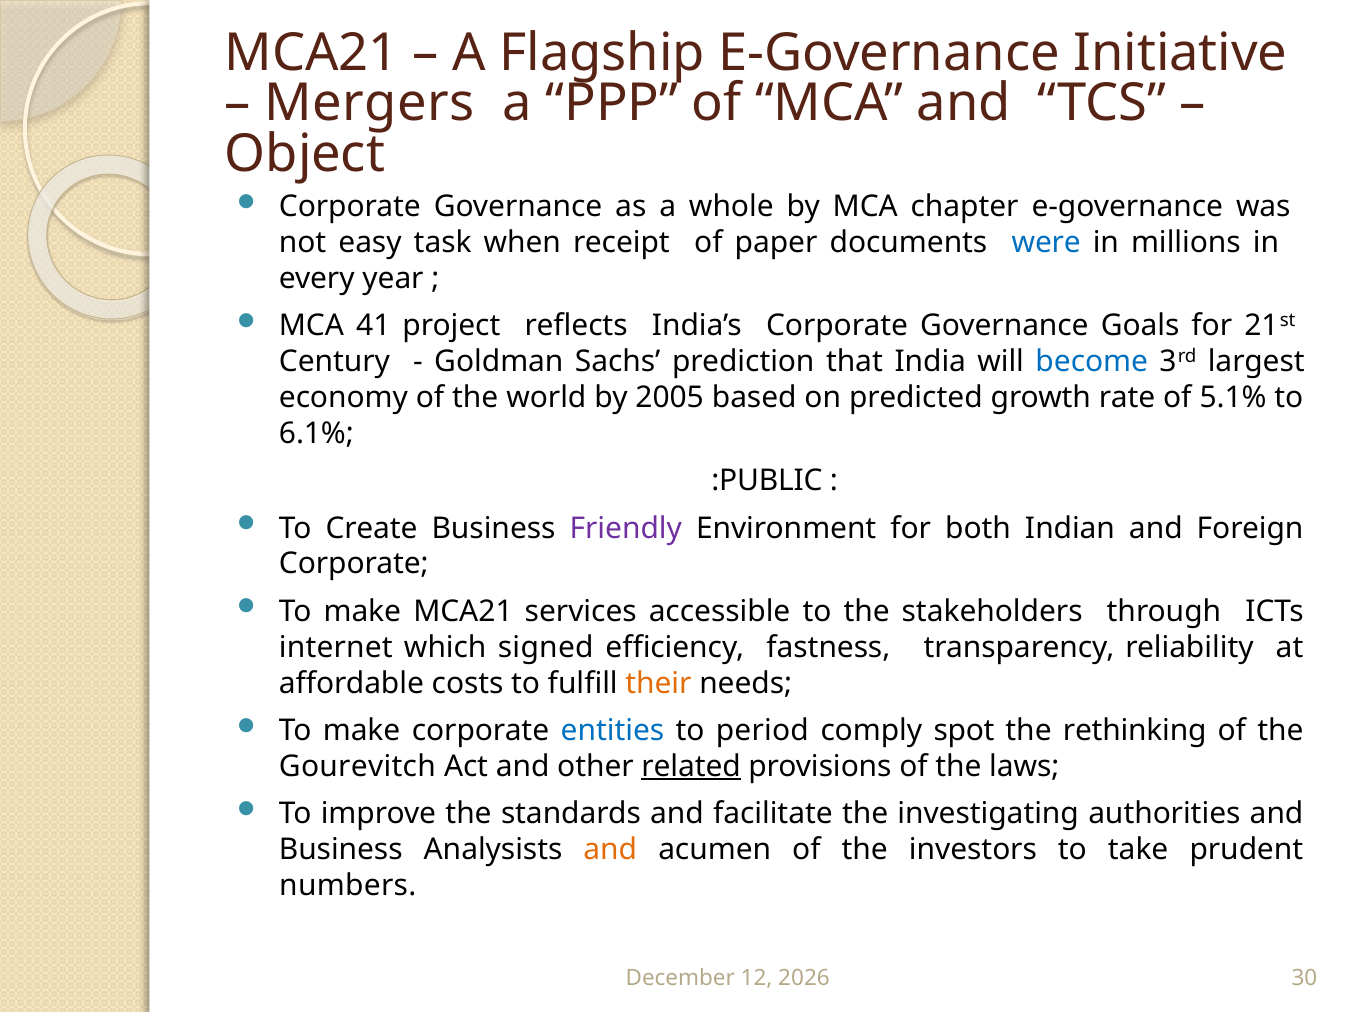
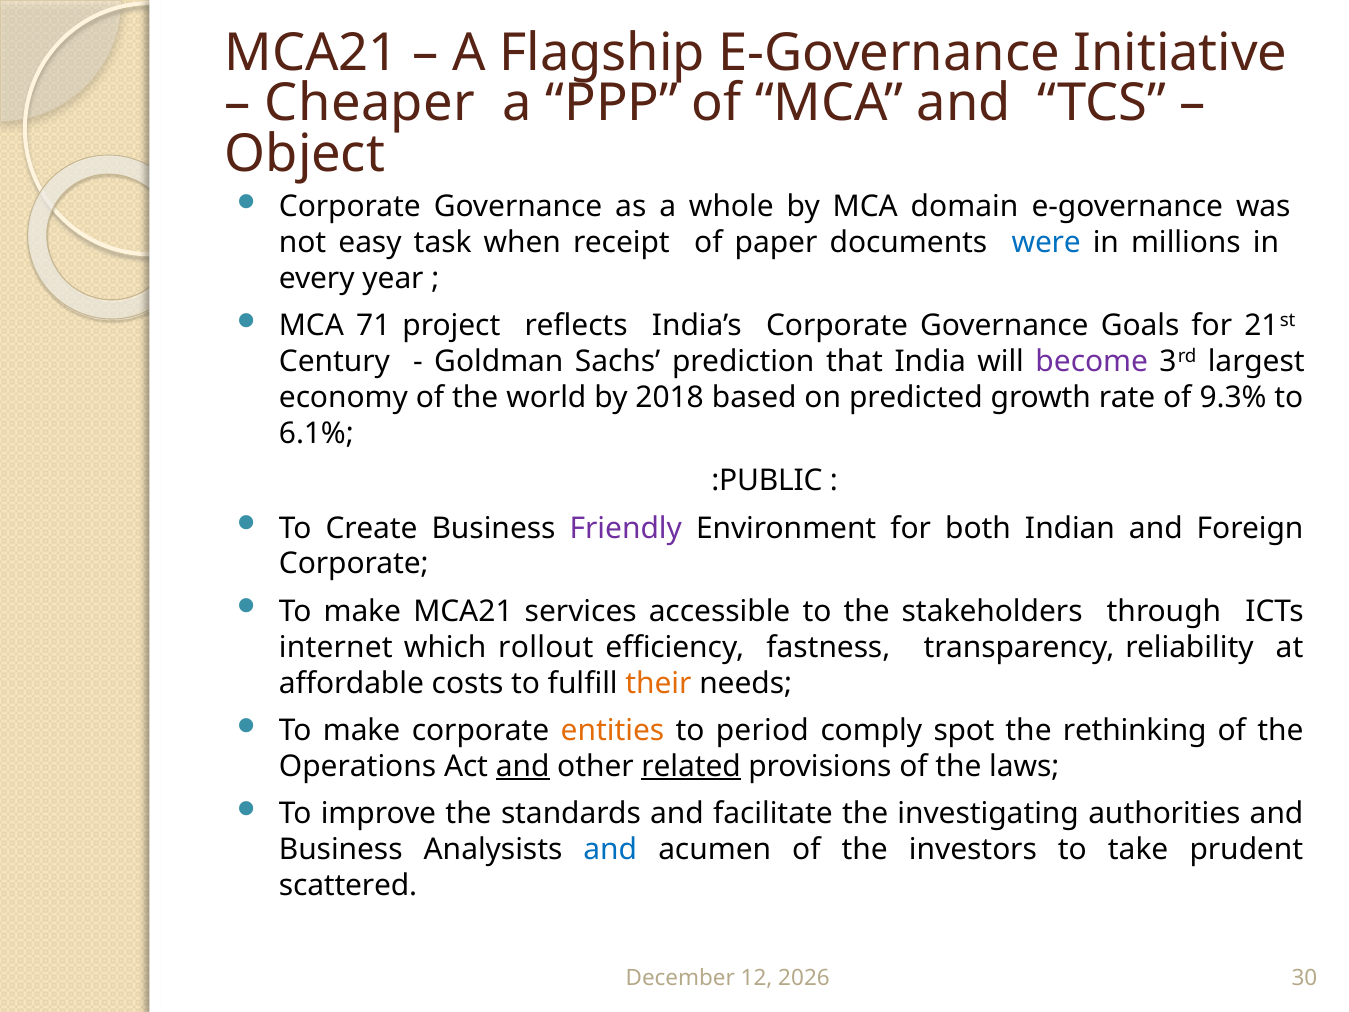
Mergers: Mergers -> Cheaper
chapter: chapter -> domain
41: 41 -> 71
become colour: blue -> purple
2005: 2005 -> 2018
5.1%: 5.1% -> 9.3%
signed: signed -> rollout
entities colour: blue -> orange
Gourevitch: Gourevitch -> Operations
and at (523, 766) underline: none -> present
and at (610, 849) colour: orange -> blue
numbers: numbers -> scattered
